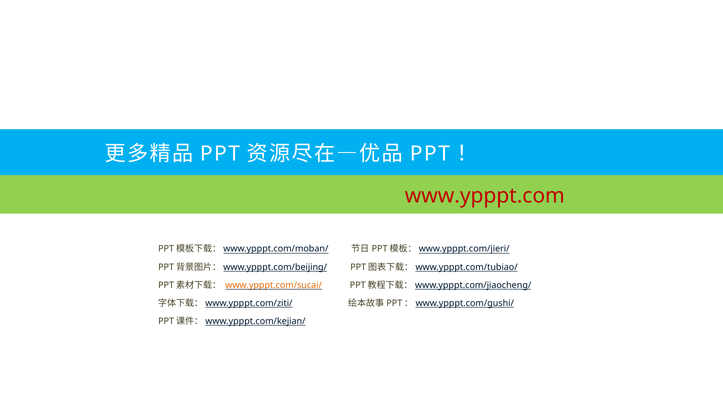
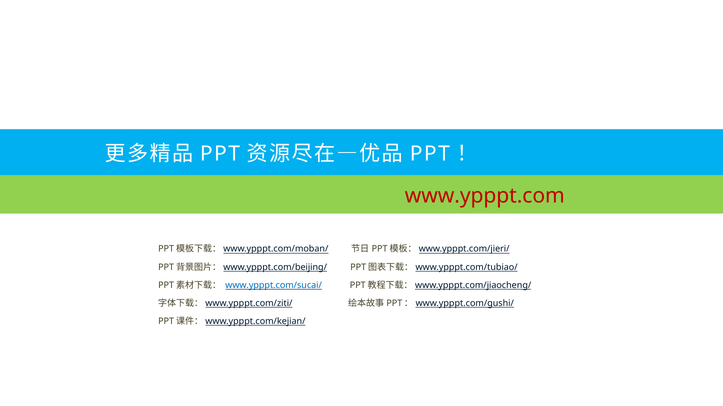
www.ypppt.com/sucai/ colour: orange -> blue
